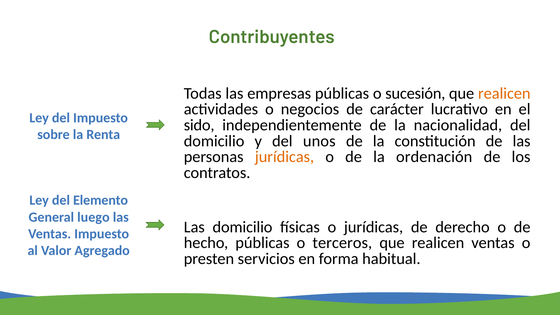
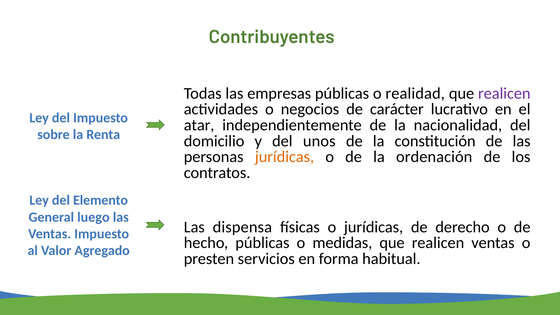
sucesión: sucesión -> realidad
realicen at (504, 93) colour: orange -> purple
sido: sido -> atar
Las domicilio: domicilio -> dispensa
terceros: terceros -> medidas
